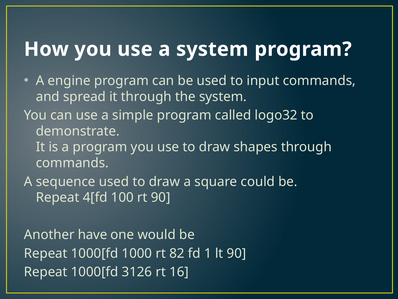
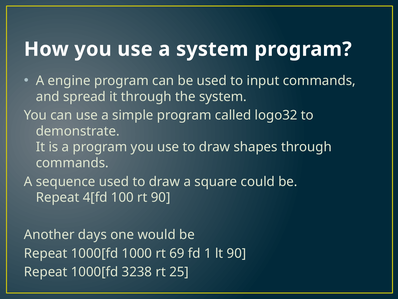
have: have -> days
82: 82 -> 69
3126: 3126 -> 3238
16: 16 -> 25
